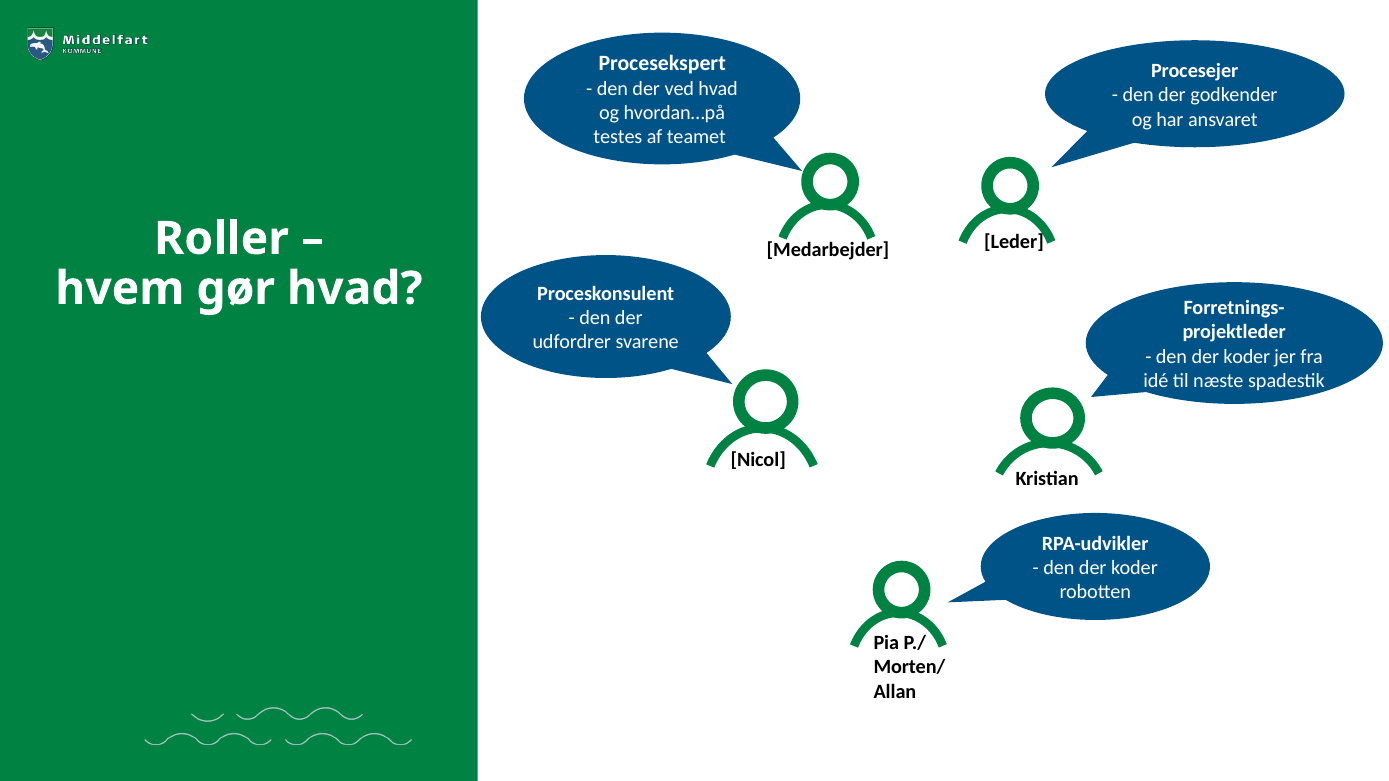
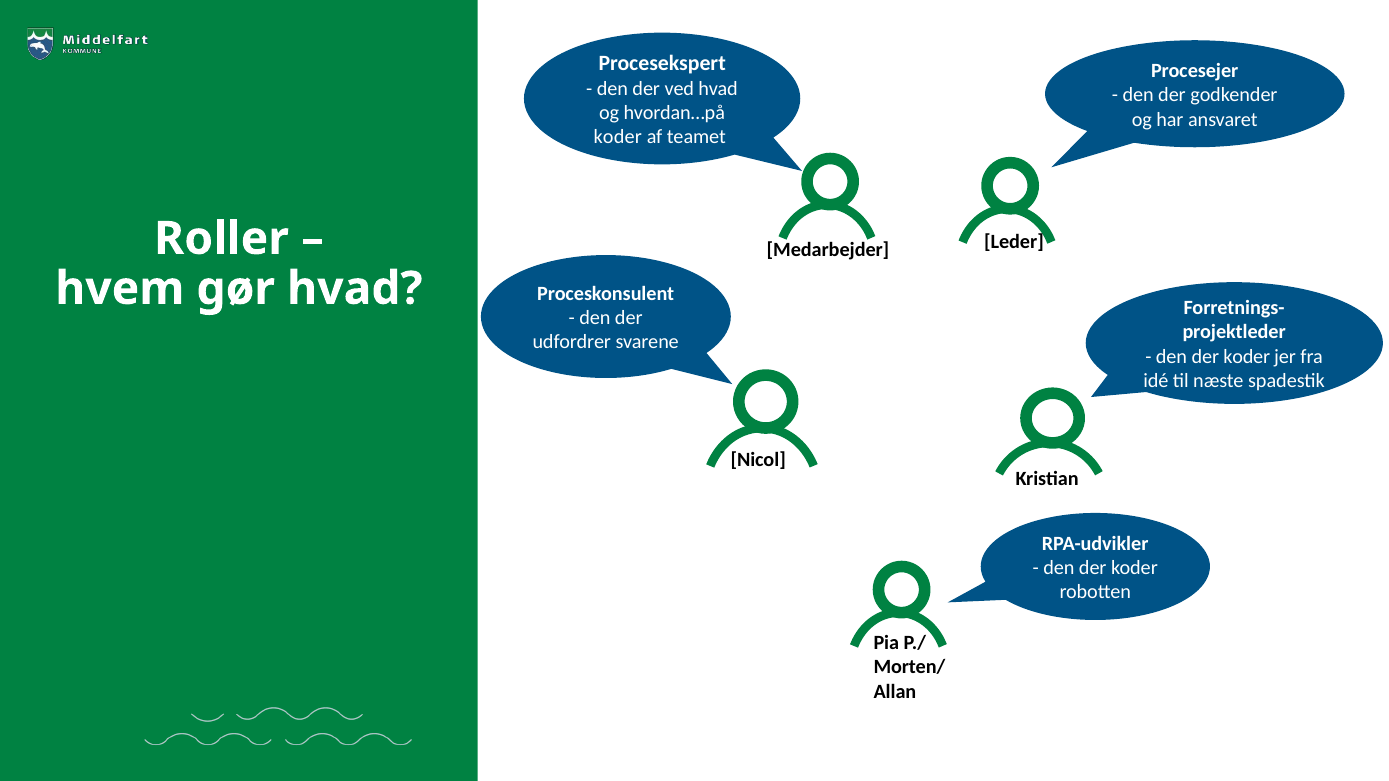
testes at (618, 137): testes -> koder
